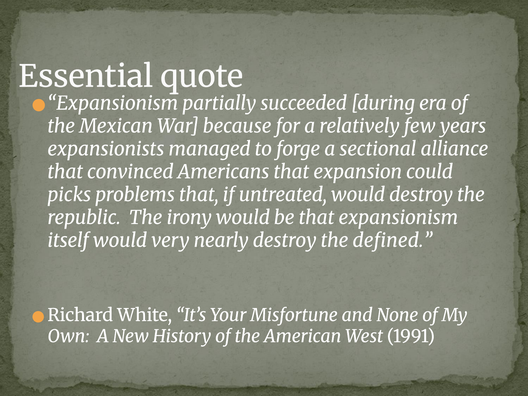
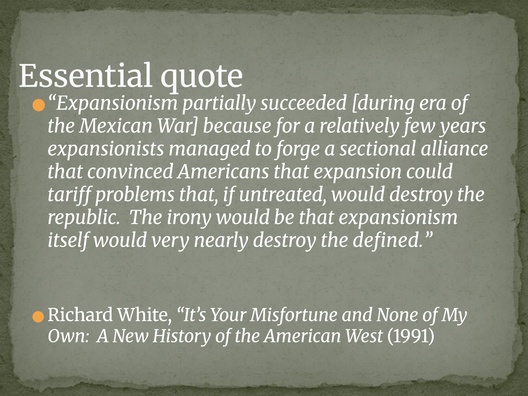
picks: picks -> tariff
